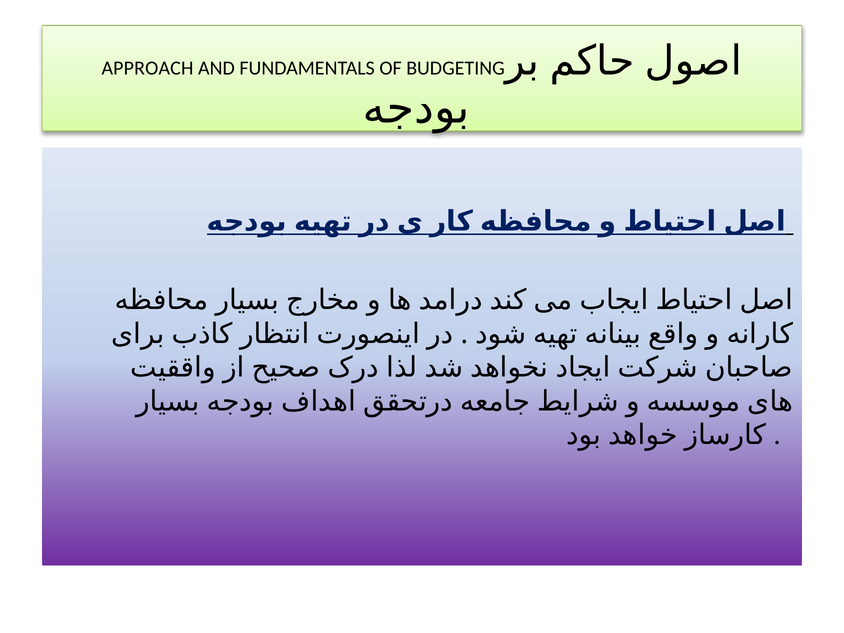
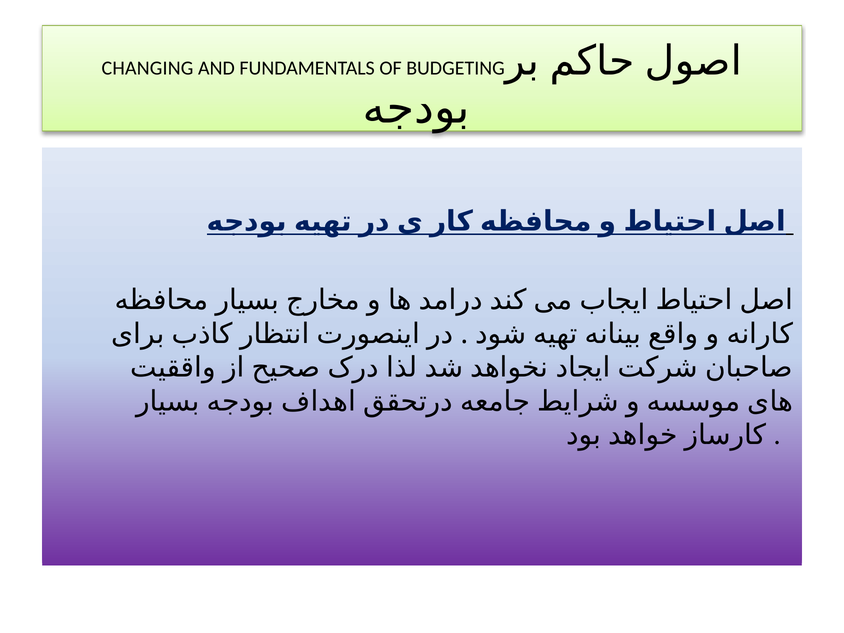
APPROACH: APPROACH -> CHANGING
